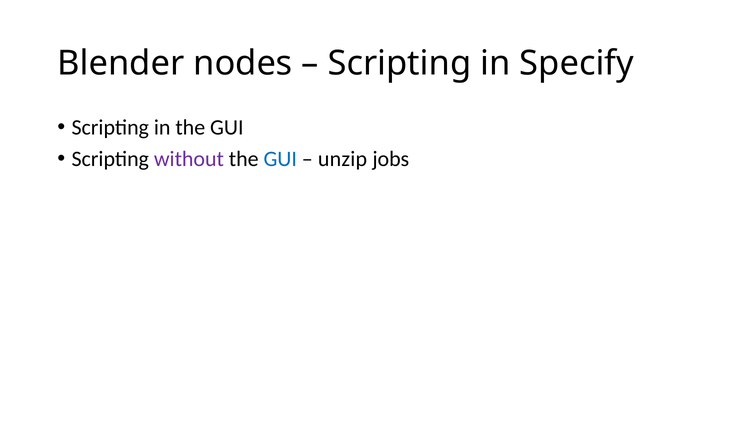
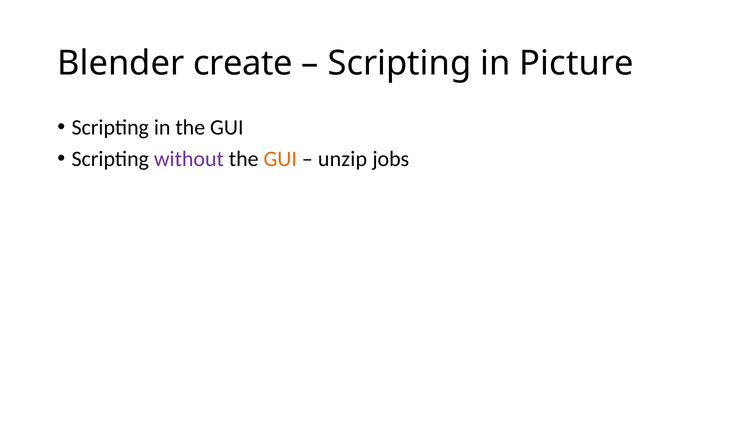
nodes: nodes -> create
Specify: Specify -> Picture
GUI at (280, 159) colour: blue -> orange
